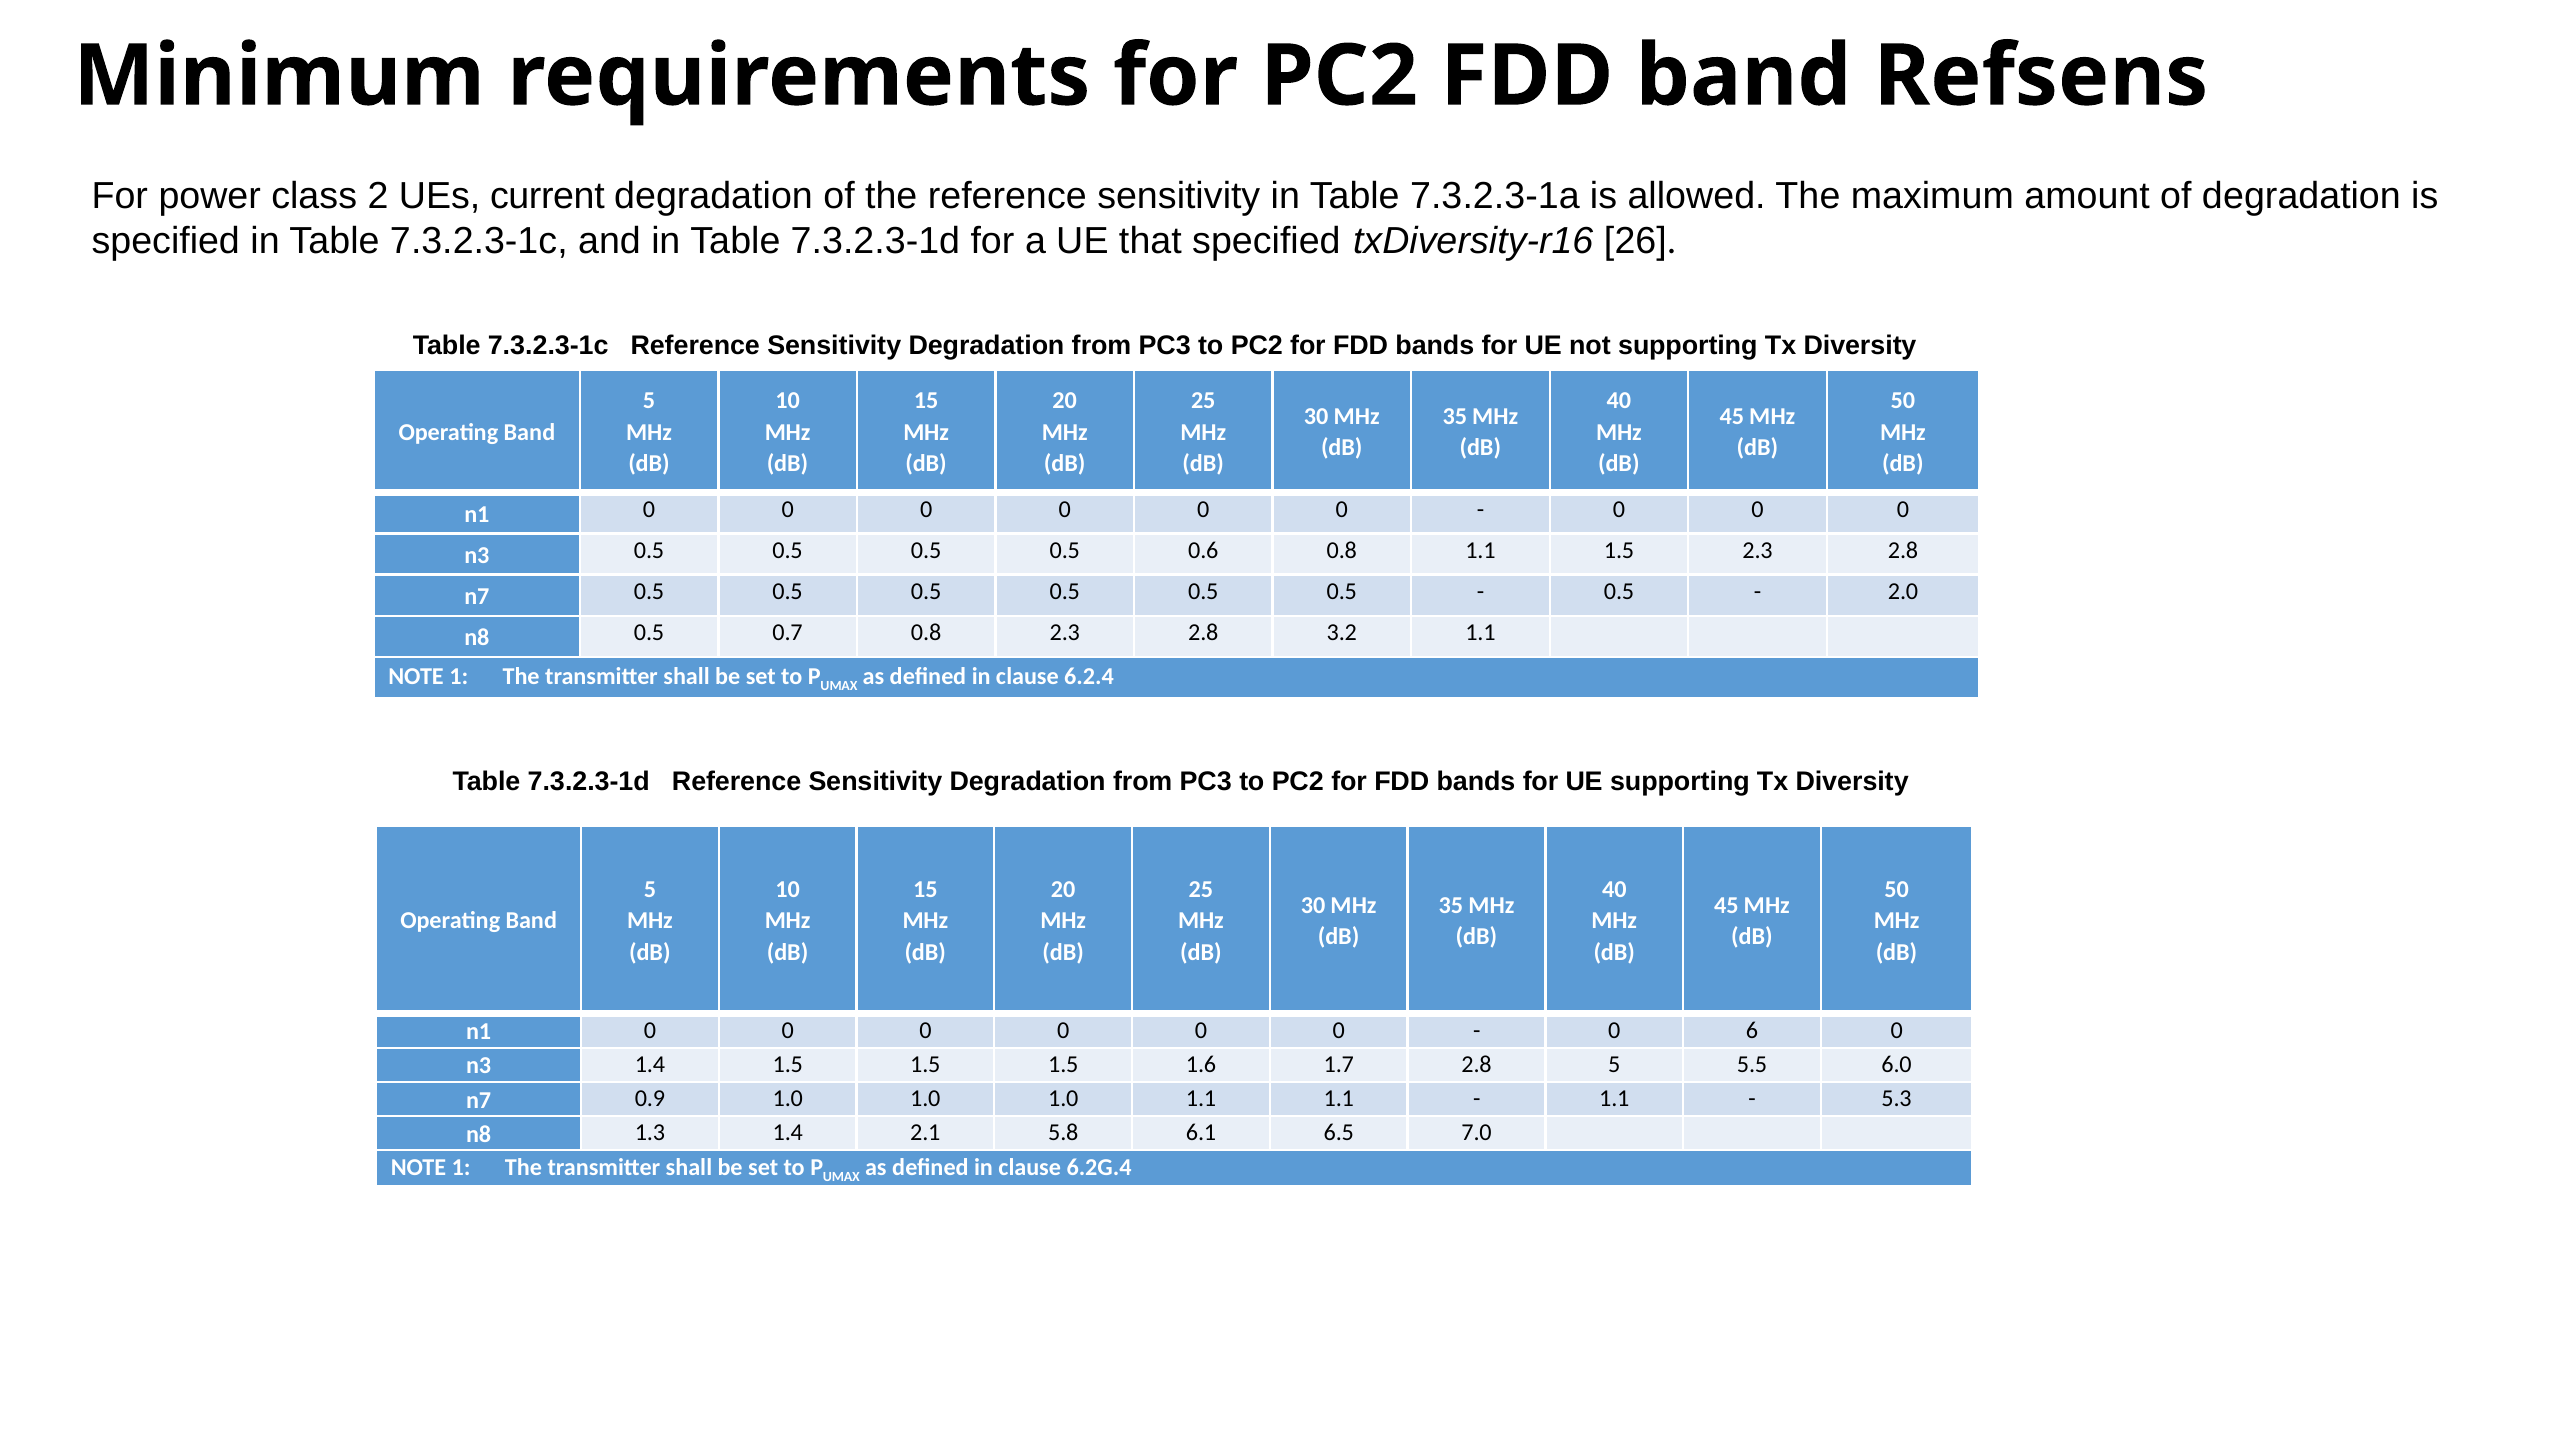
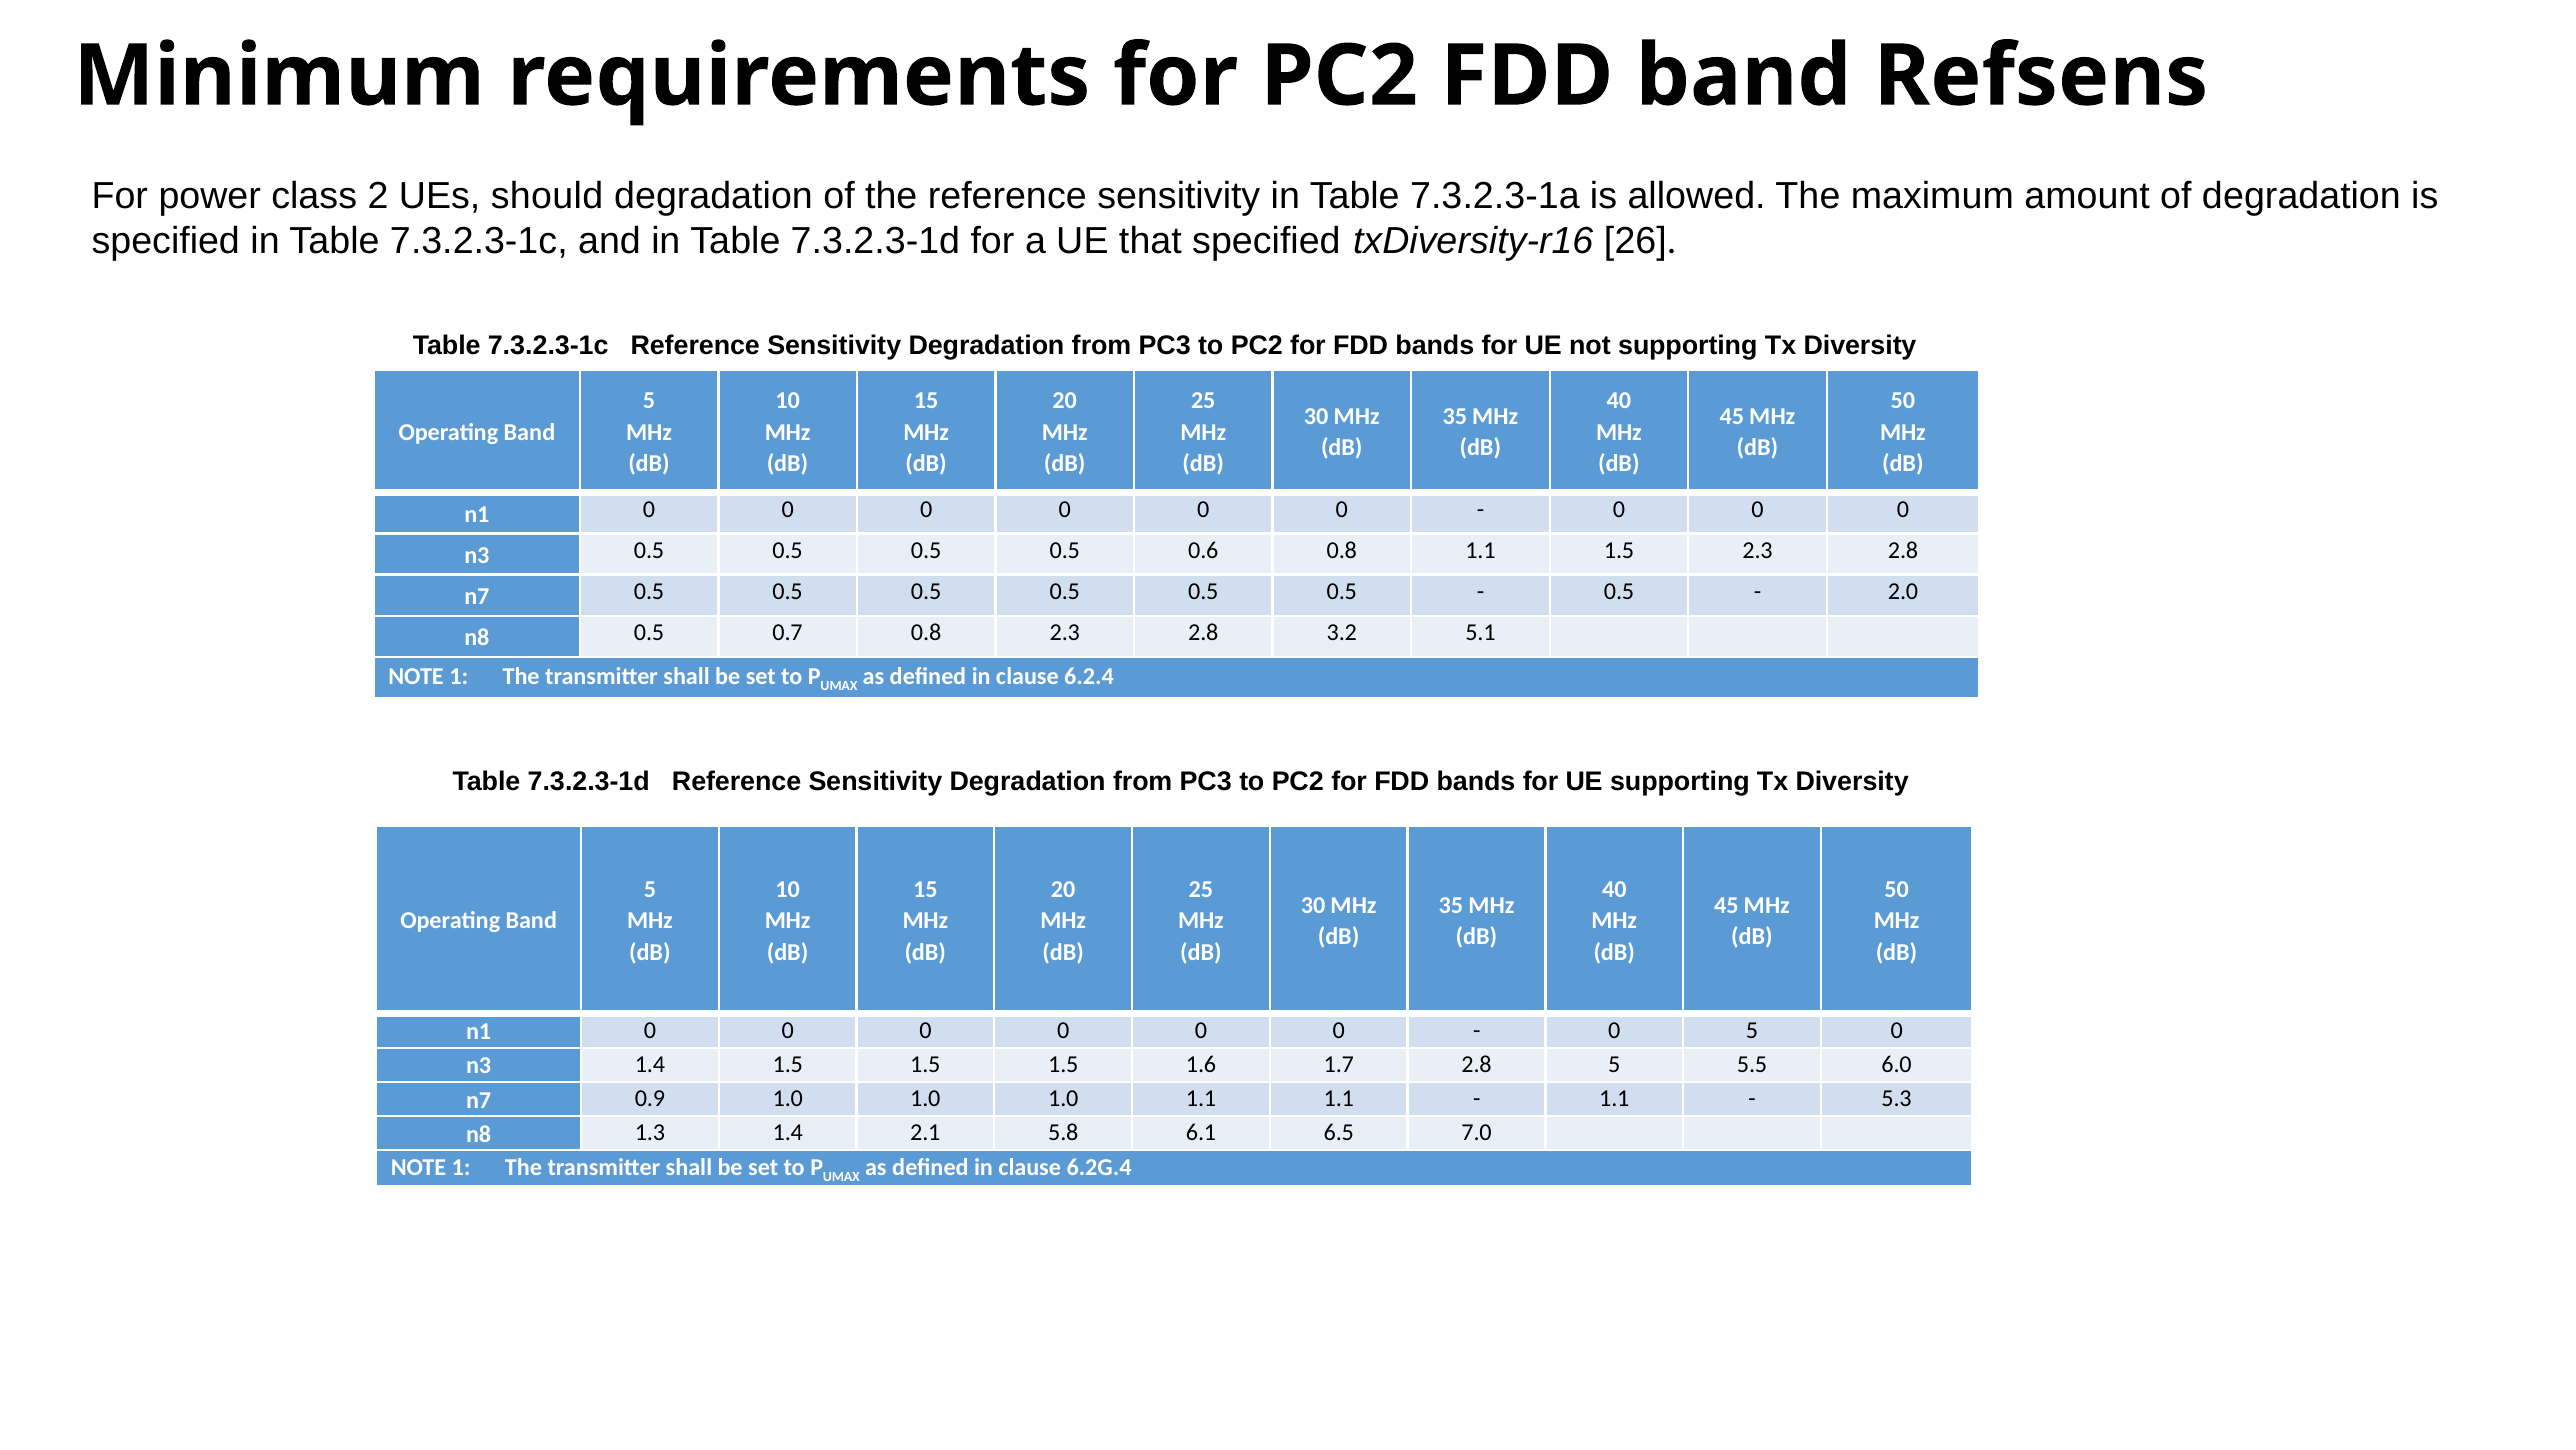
current: current -> should
3.2 1.1: 1.1 -> 5.1
0 6: 6 -> 5
